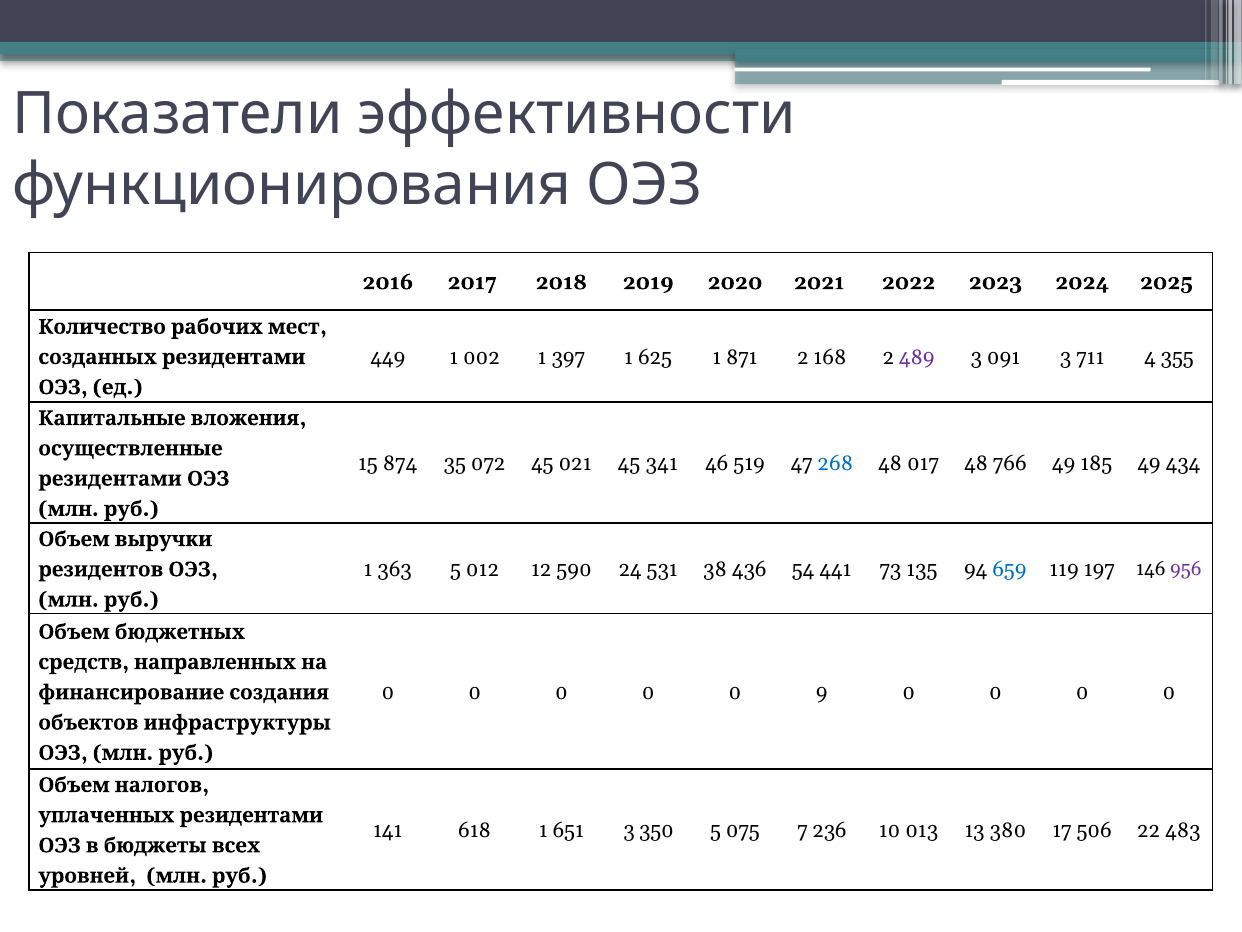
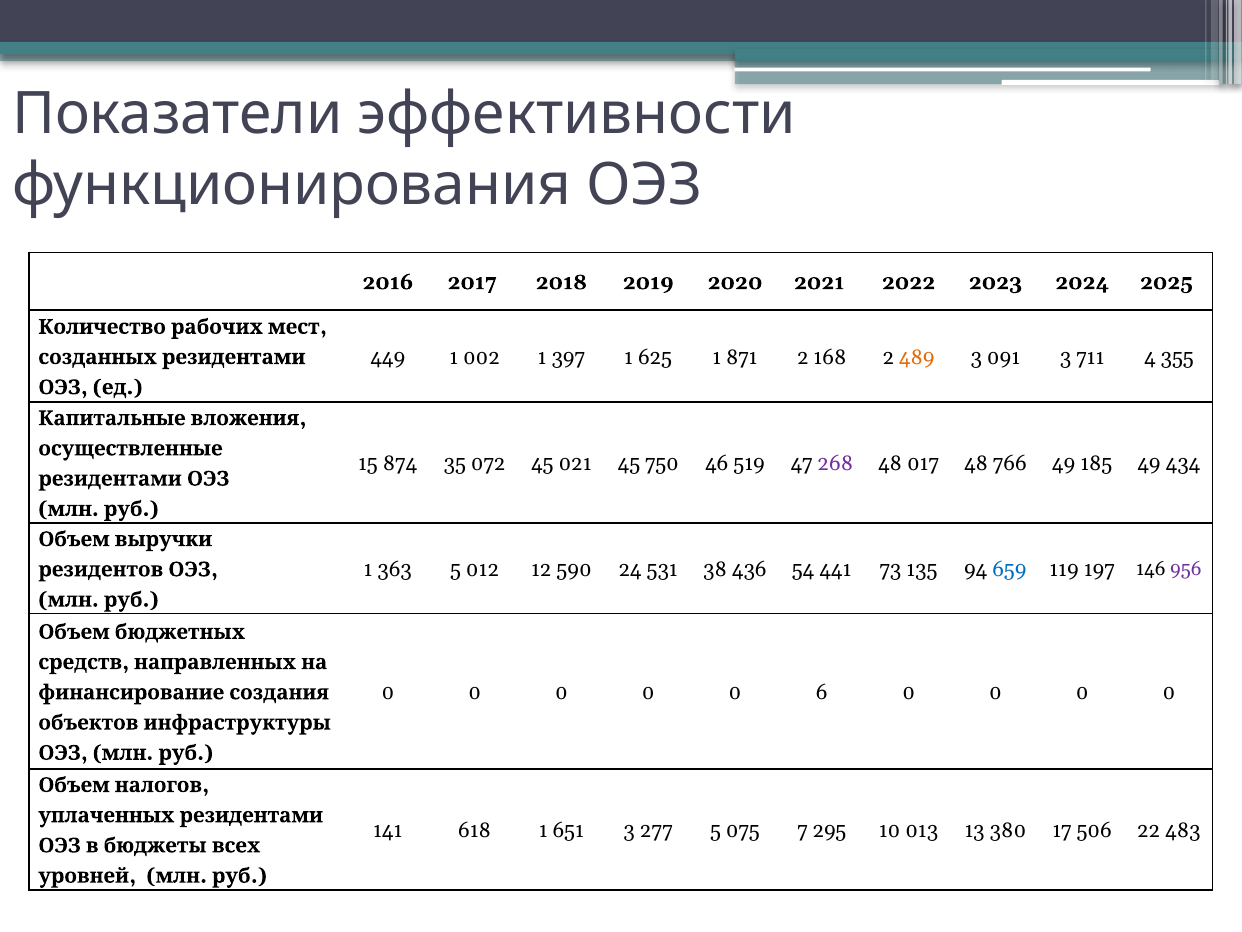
489 colour: purple -> orange
341: 341 -> 750
268 colour: blue -> purple
9: 9 -> 6
350: 350 -> 277
236: 236 -> 295
